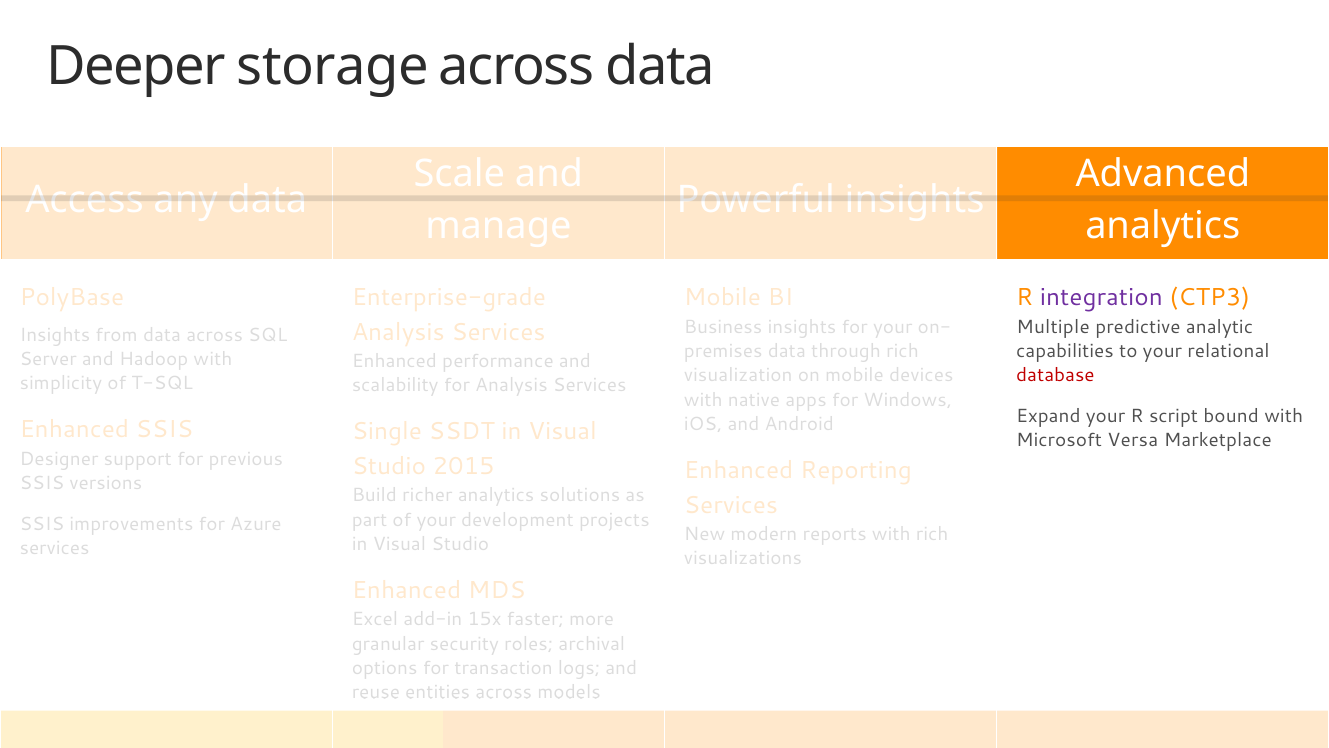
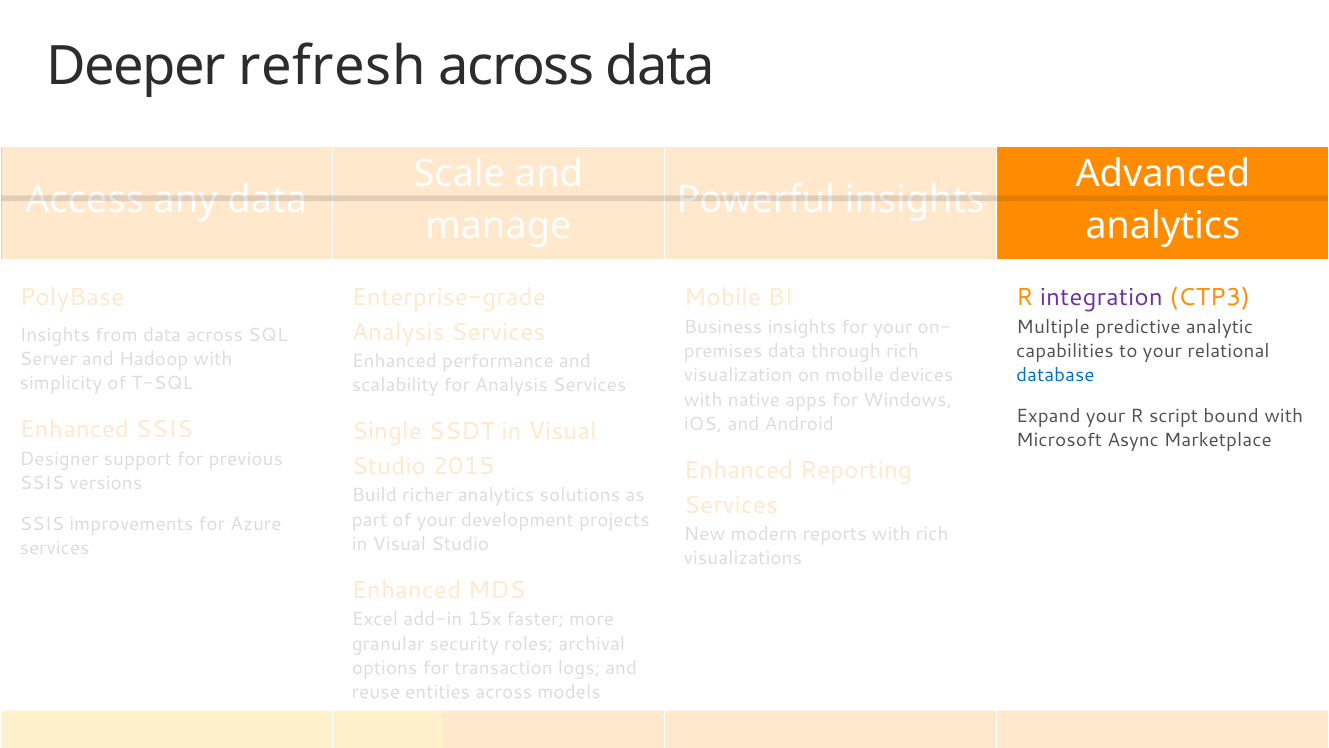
storage: storage -> refresh
database colour: red -> blue
Versa: Versa -> Async
